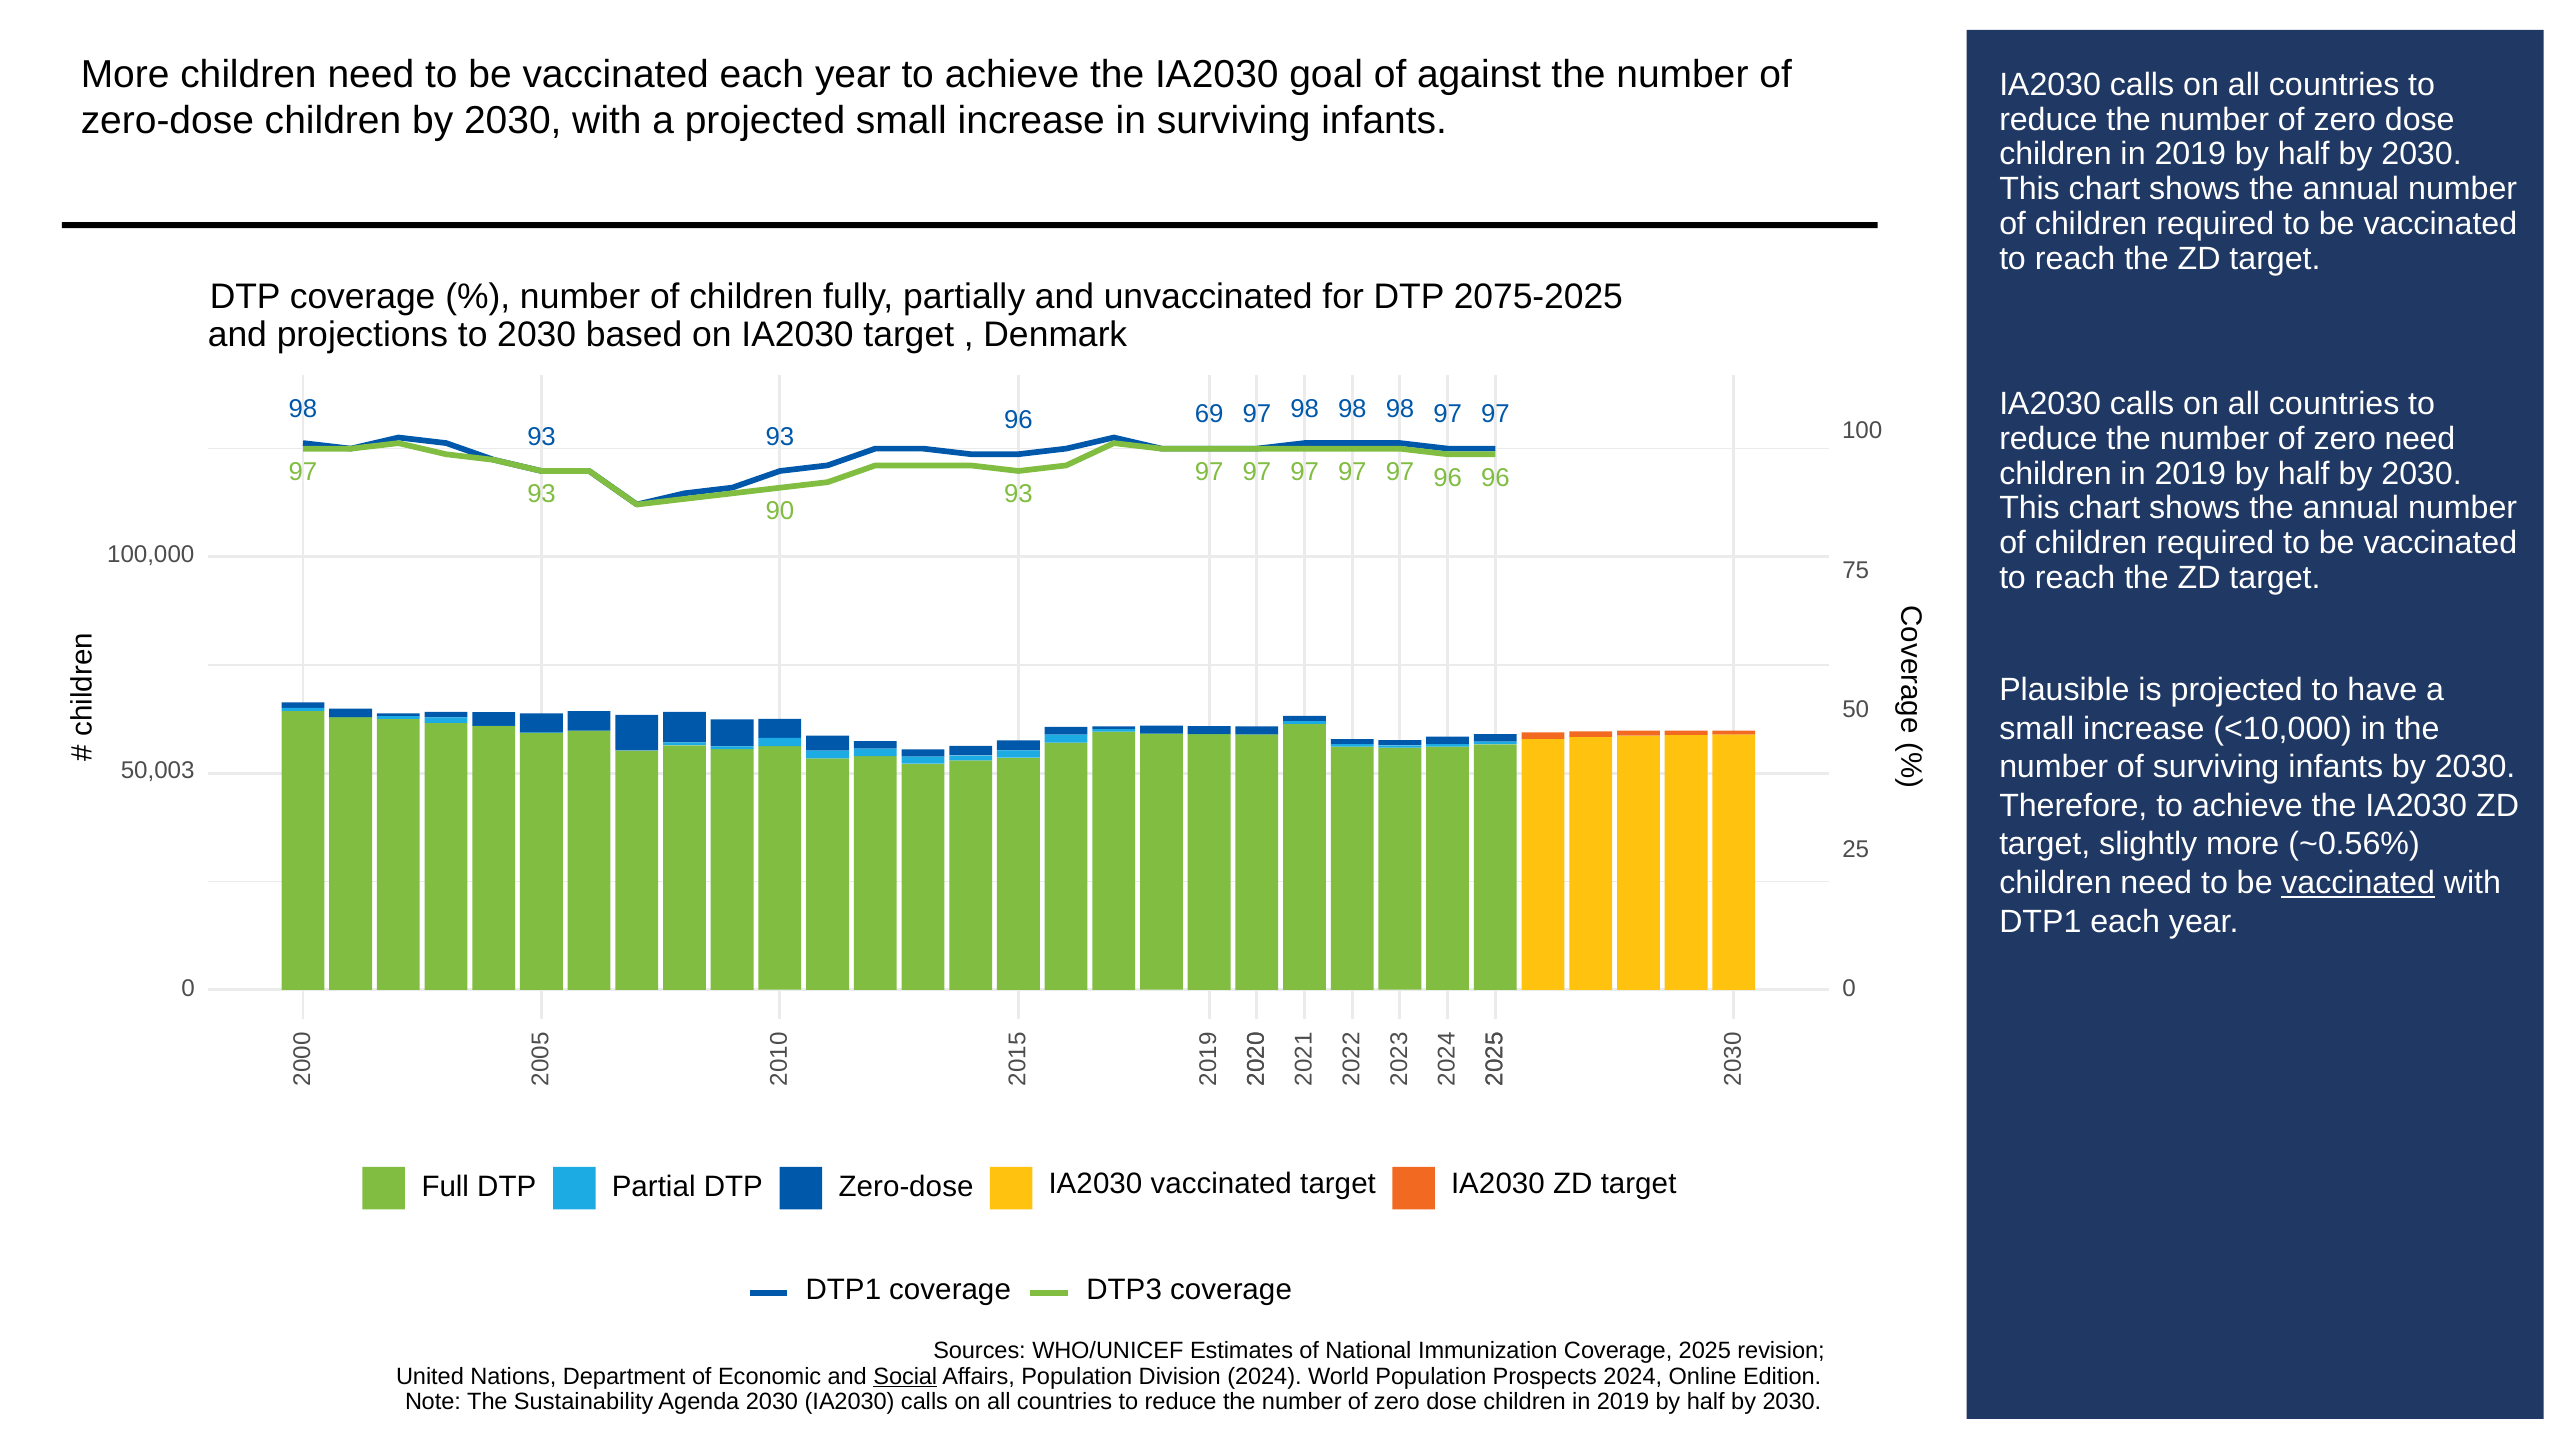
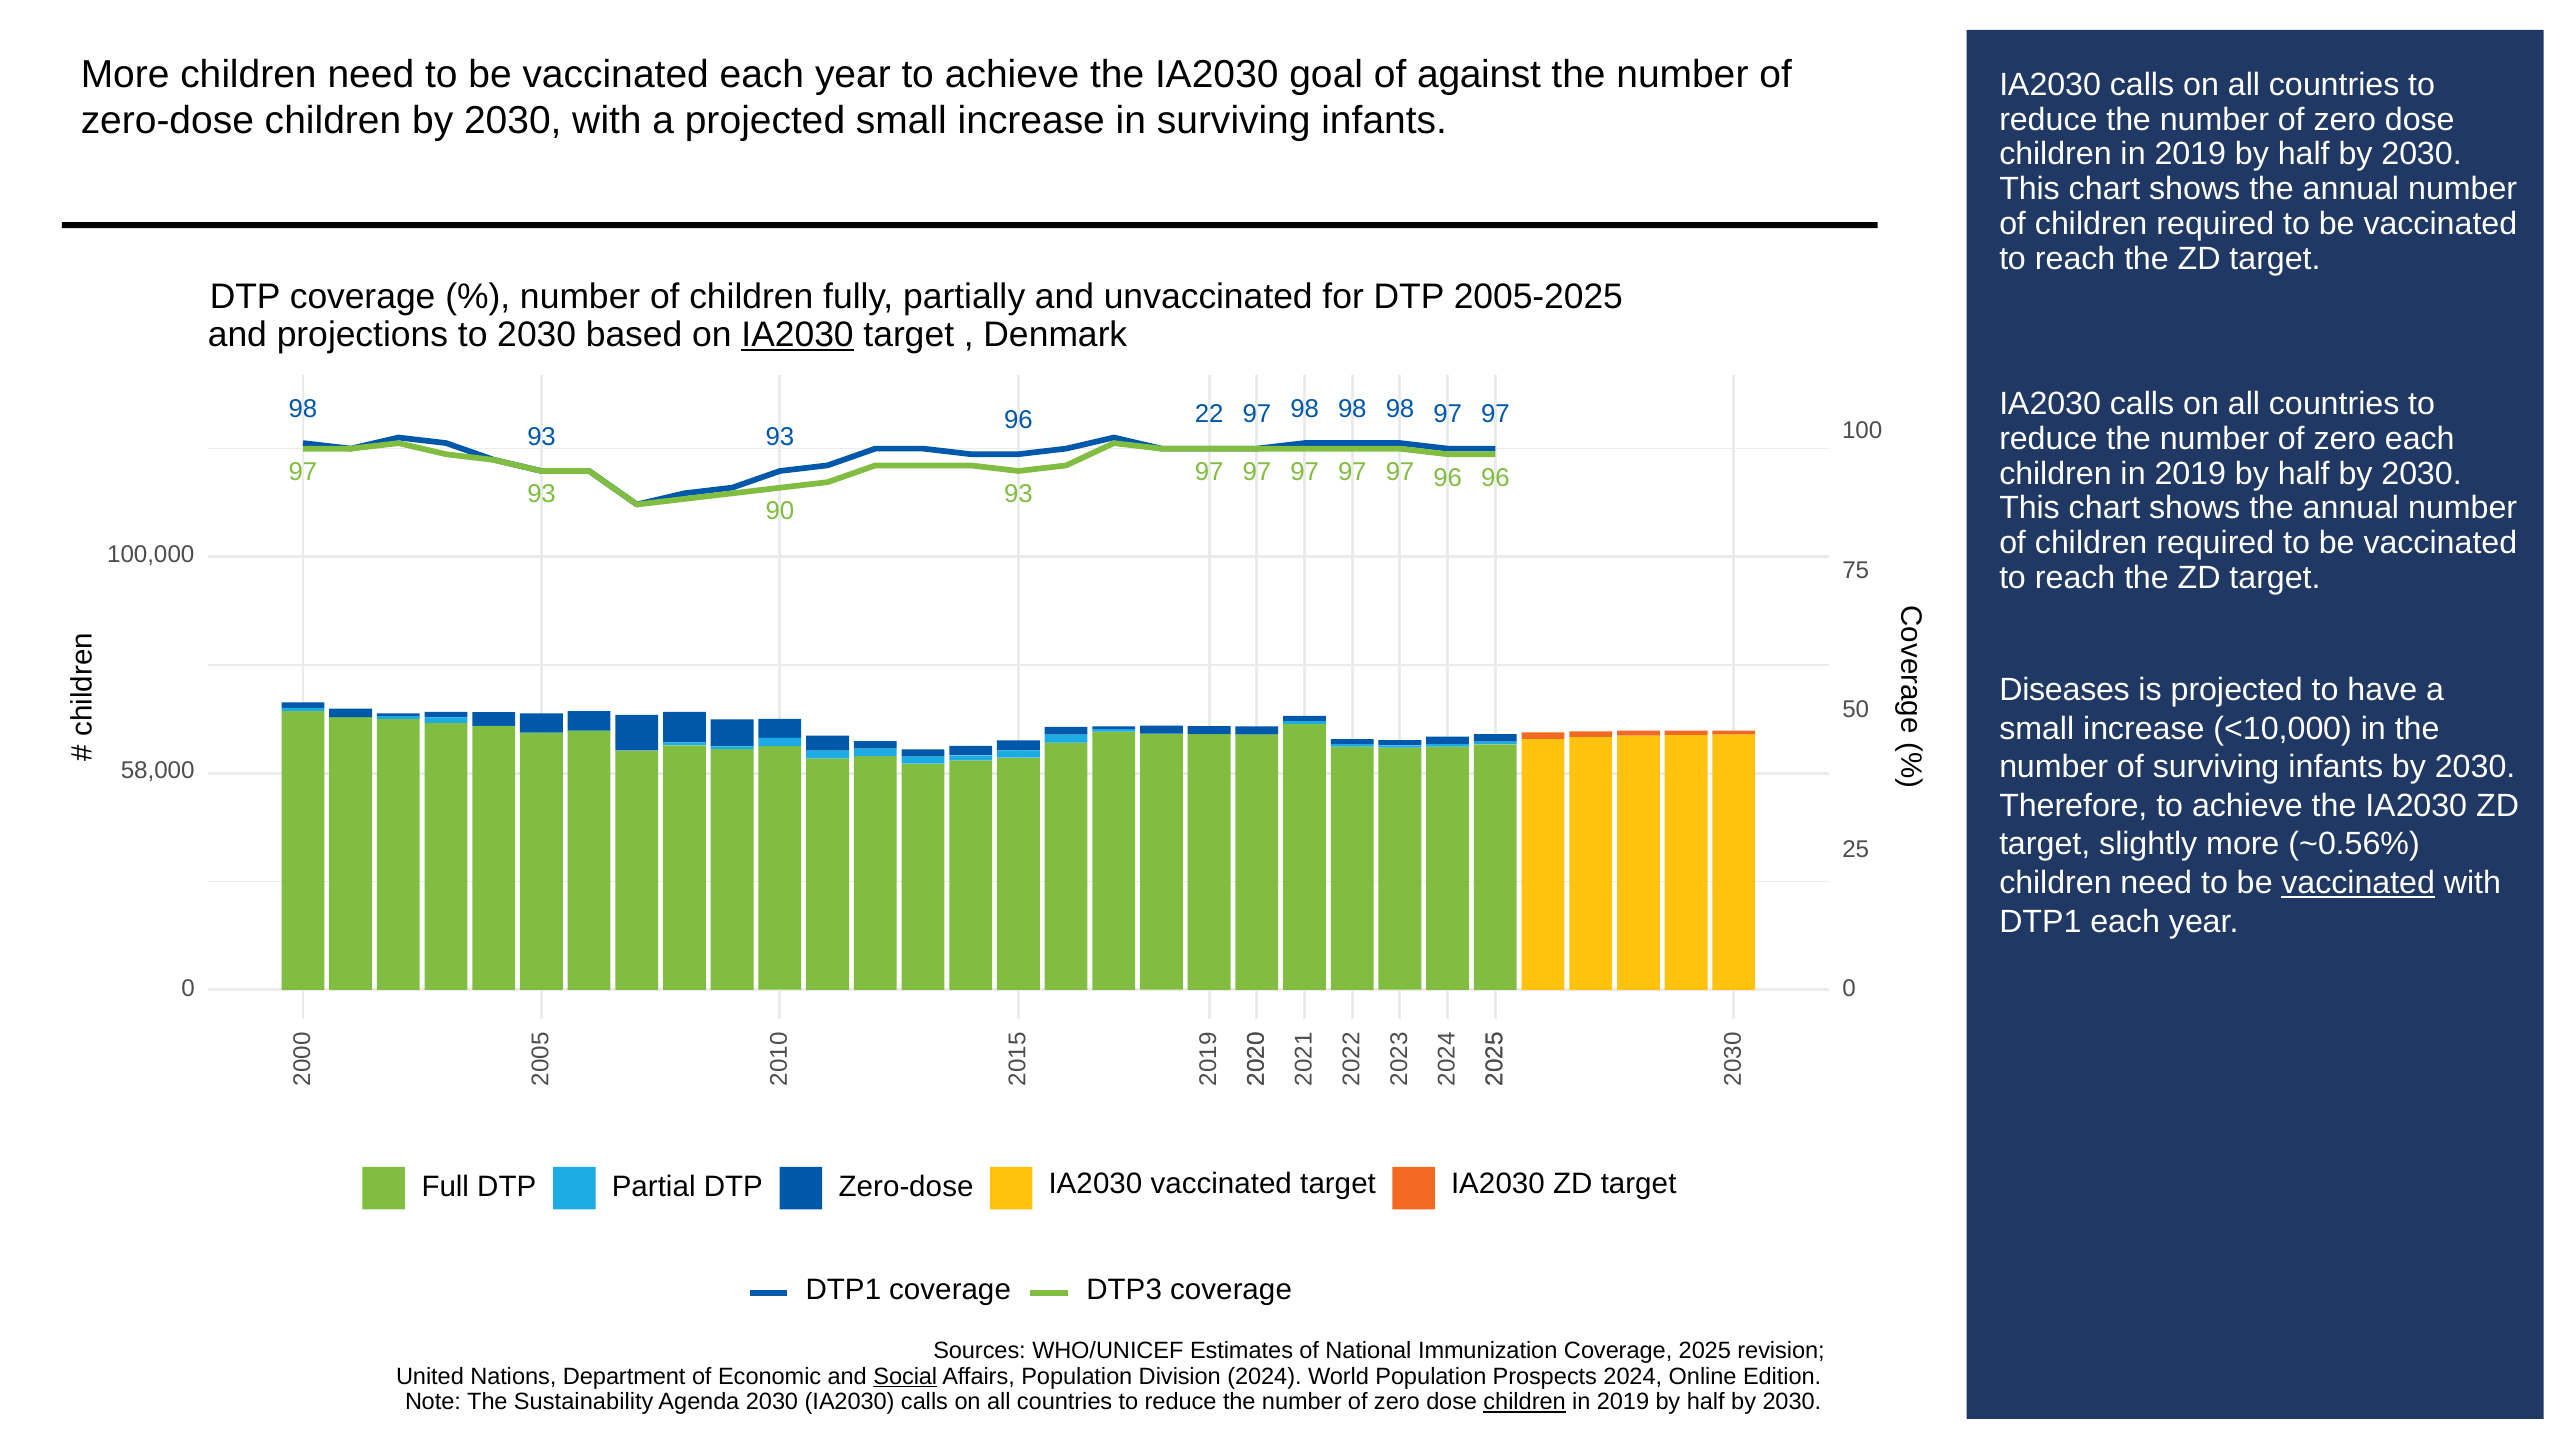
2075-2025: 2075-2025 -> 2005-2025
IA2030 at (798, 335) underline: none -> present
69: 69 -> 22
zero need: need -> each
Plausible: Plausible -> Diseases
50,003: 50,003 -> 58,000
children at (1525, 1402) underline: none -> present
